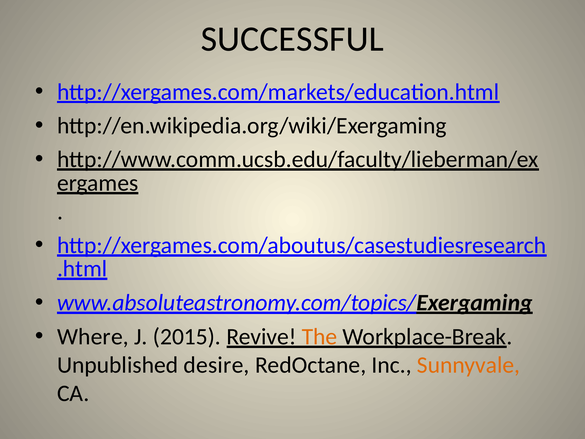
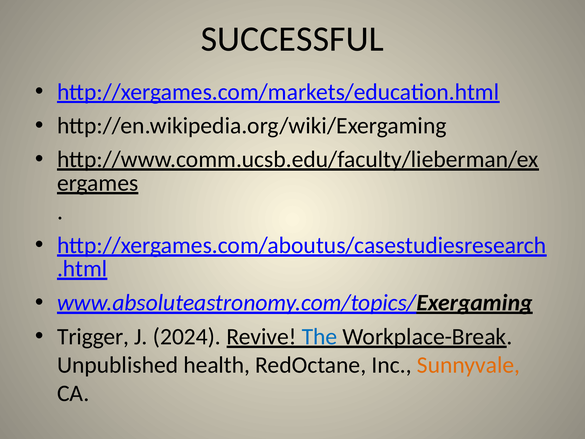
Where: Where -> Trigger
2015: 2015 -> 2024
The colour: orange -> blue
desire: desire -> health
